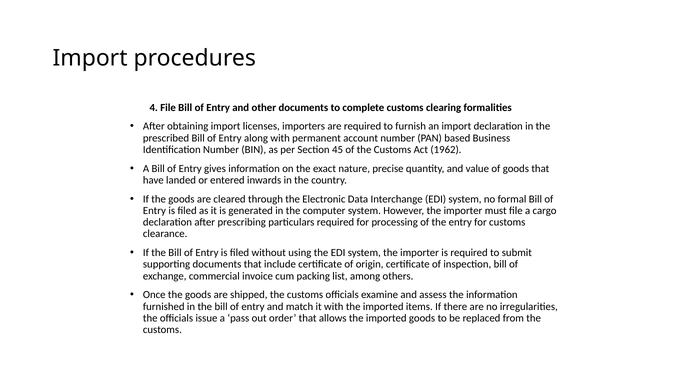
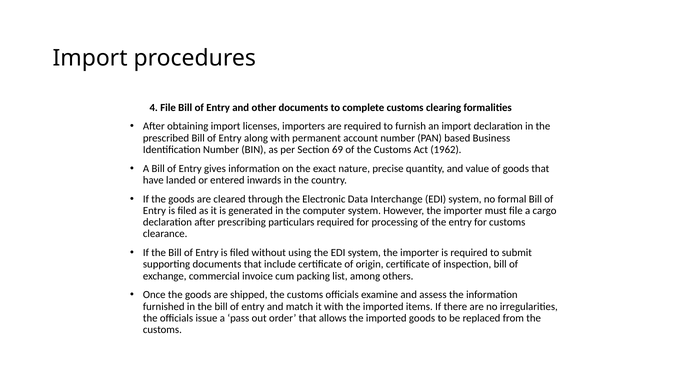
45: 45 -> 69
